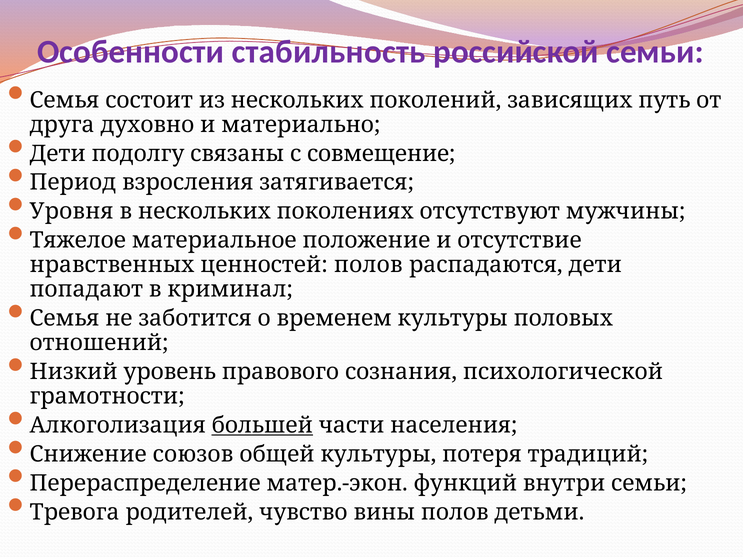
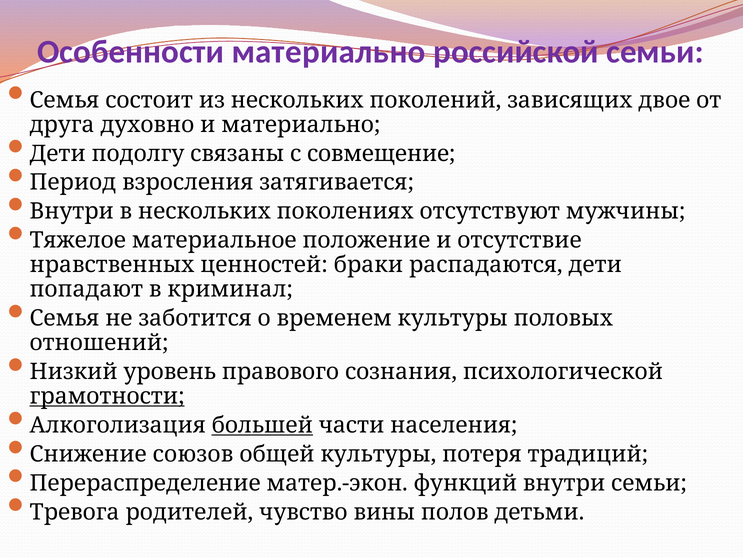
Особенности стабильность: стабильность -> материально
путь: путь -> двое
Уровня at (72, 212): Уровня -> Внутри
ценностей полов: полов -> браки
грамотности underline: none -> present
